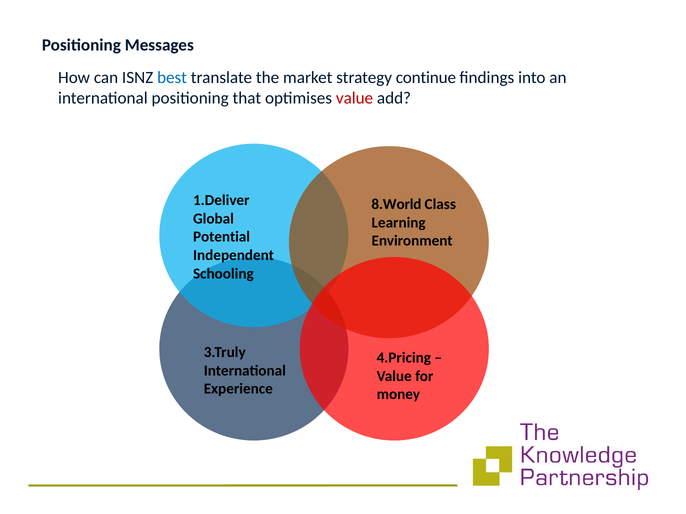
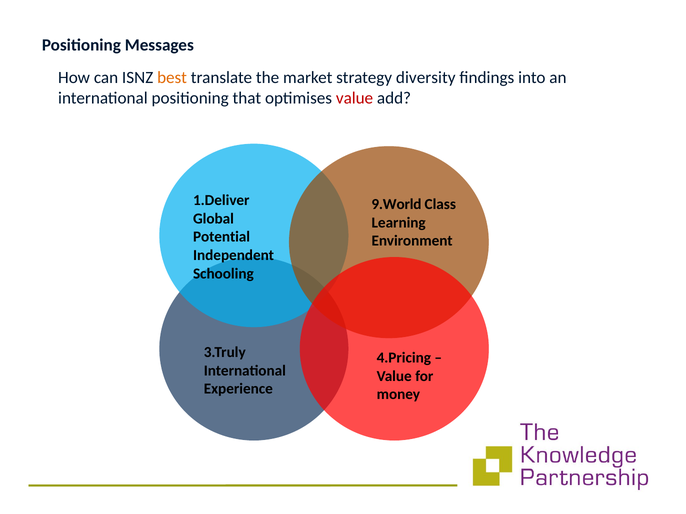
best colour: blue -> orange
continue: continue -> diversity
8.World: 8.World -> 9.World
